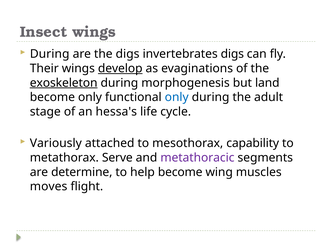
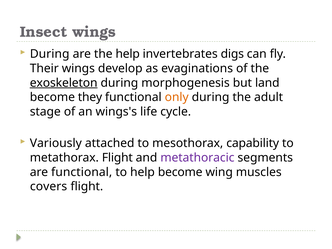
the digs: digs -> help
develop underline: present -> none
become only: only -> they
only at (177, 97) colour: blue -> orange
hessa's: hessa's -> wings's
metathorax Serve: Serve -> Flight
are determine: determine -> functional
moves: moves -> covers
